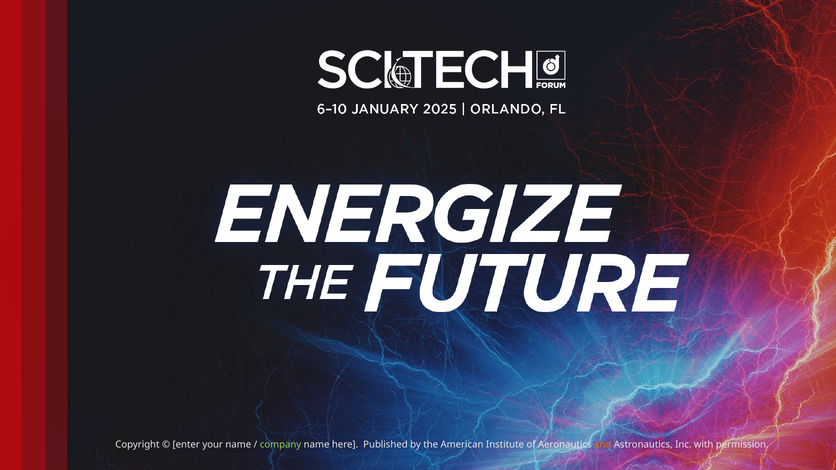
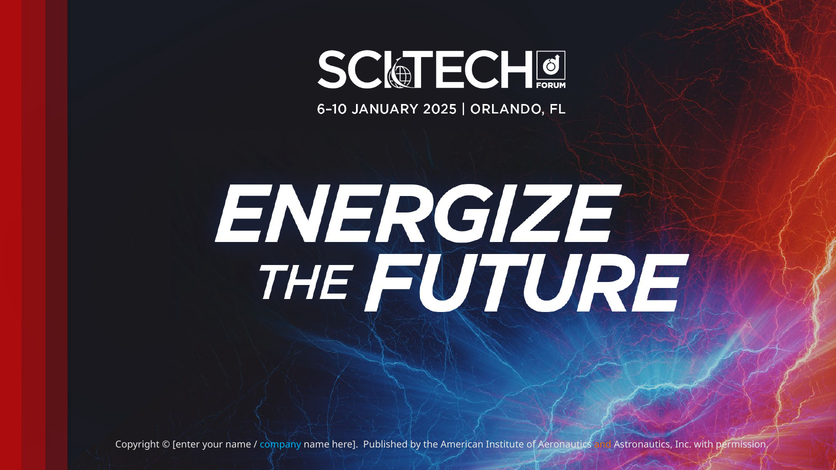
company colour: light green -> light blue
